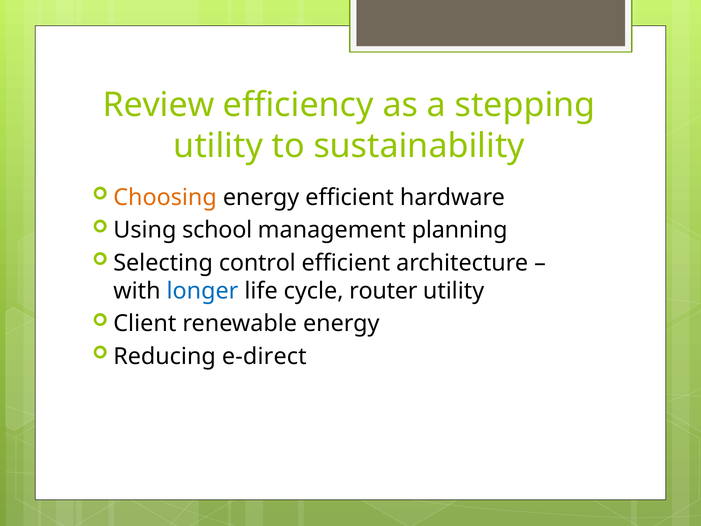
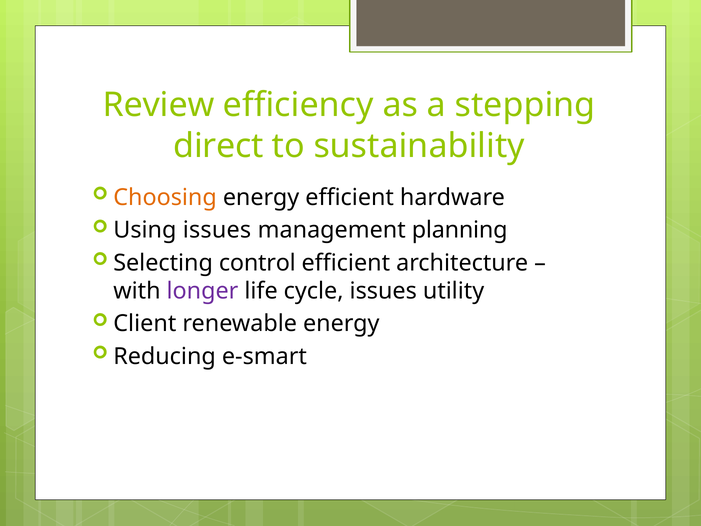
utility at (218, 146): utility -> direct
Using school: school -> issues
longer colour: blue -> purple
cycle router: router -> issues
e-direct: e-direct -> e-smart
